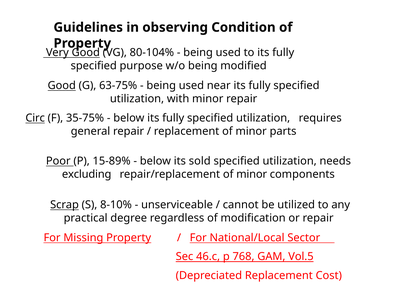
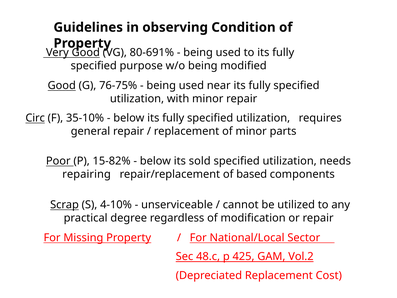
80-104%: 80-104% -> 80-691%
63-75%: 63-75% -> 76-75%
35-75%: 35-75% -> 35-10%
15-89%: 15-89% -> 15-82%
excluding: excluding -> repairing
repair/replacement of minor: minor -> based
8-10%: 8-10% -> 4-10%
46.c: 46.c -> 48.c
768: 768 -> 425
Vol.5: Vol.5 -> Vol.2
